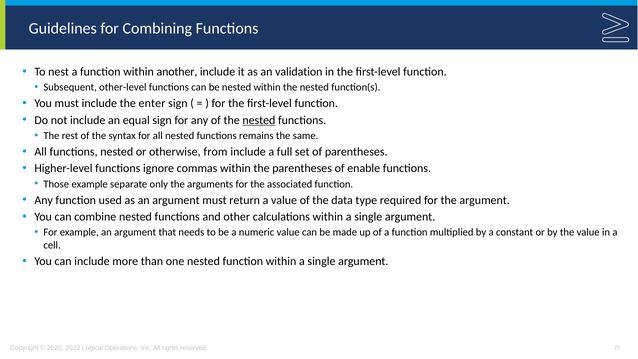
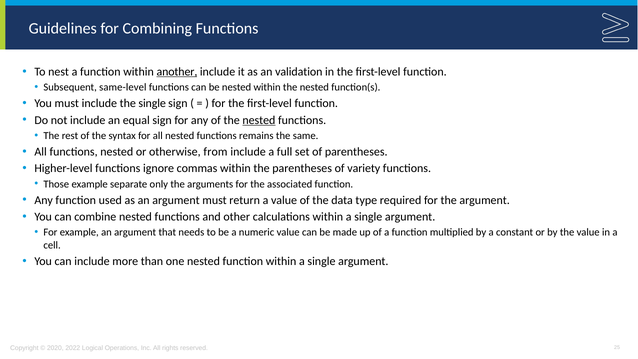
another underline: none -> present
other-level: other-level -> same-level
the enter: enter -> single
enable: enable -> variety
